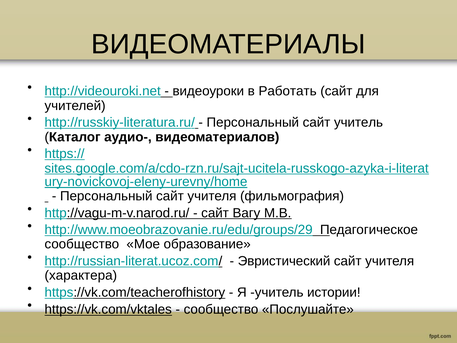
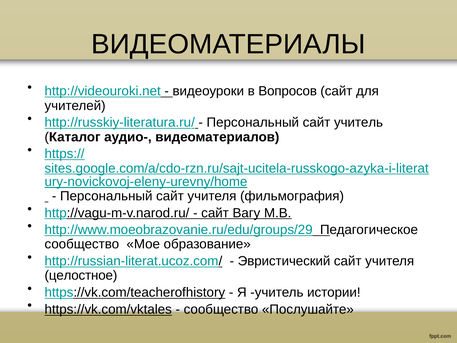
Работать: Работать -> Вопросов
характера: характера -> целостное
